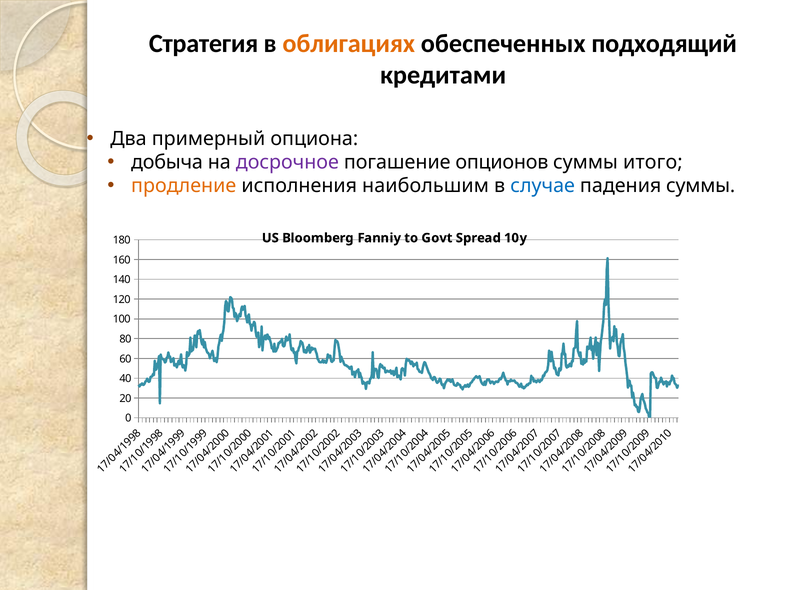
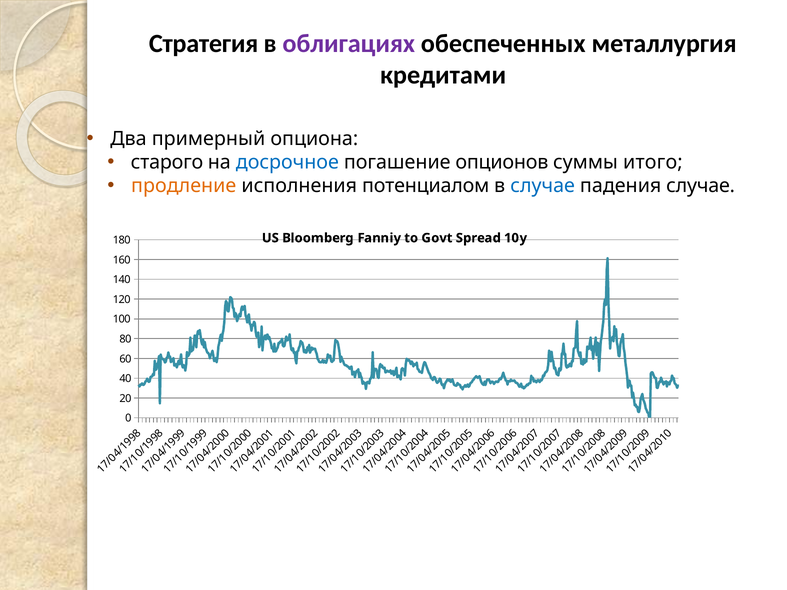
облигациях colour: orange -> purple
подходящий: подходящий -> металлургия
добыча: добыча -> старого
досрочное colour: purple -> blue
наибольшим: наибольшим -> потенциалом
падения суммы: суммы -> случае
